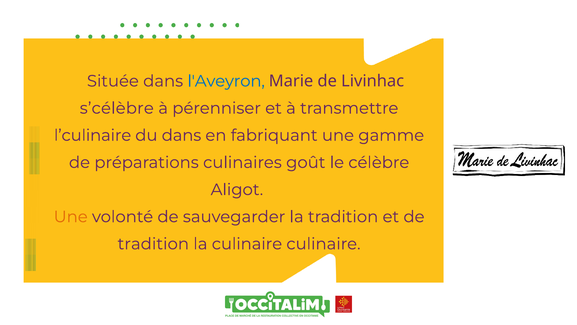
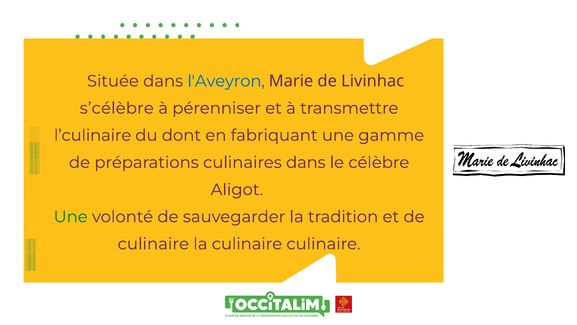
du dans: dans -> dont
culinaires goût: goût -> dans
Une at (71, 216) colour: orange -> green
tradition at (153, 244): tradition -> culinaire
